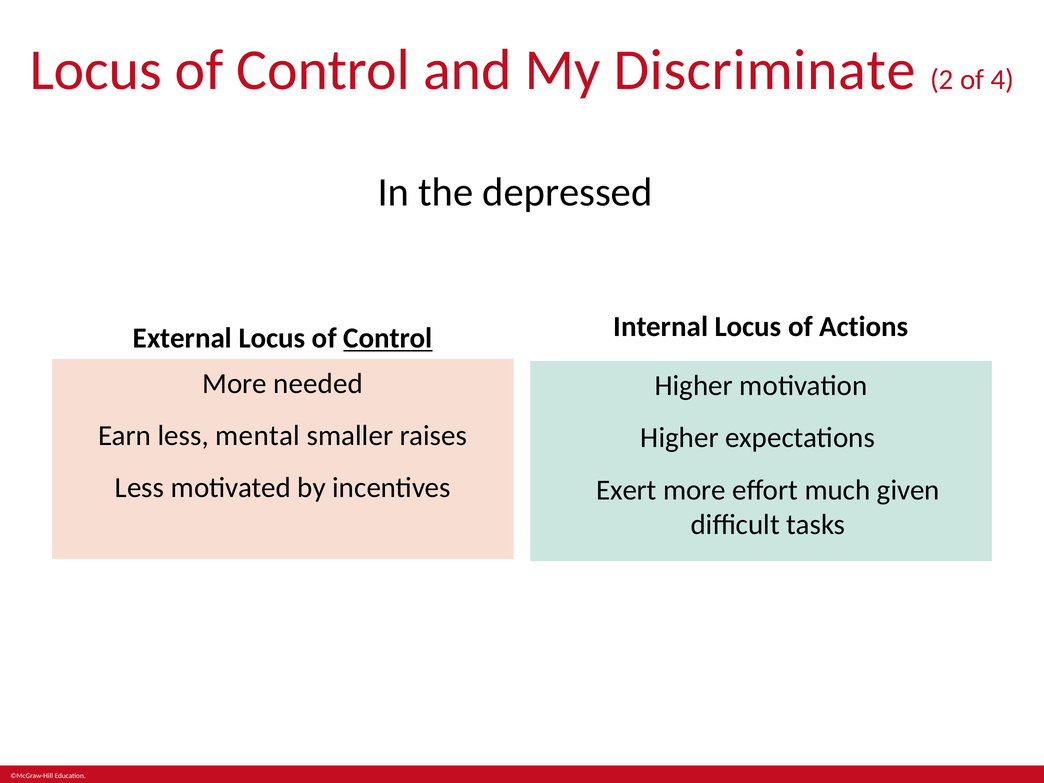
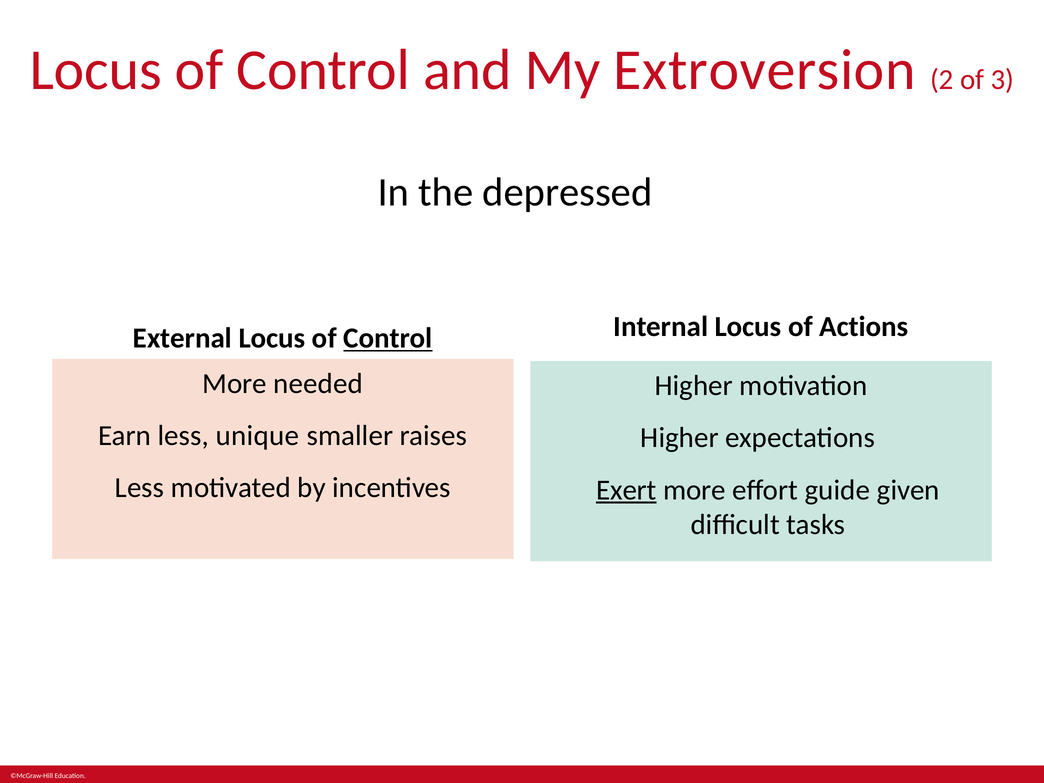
Discriminate: Discriminate -> Extroversion
4: 4 -> 3
mental: mental -> unique
Exert underline: none -> present
much: much -> guide
